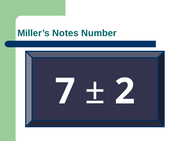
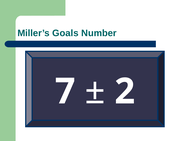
Notes: Notes -> Goals
